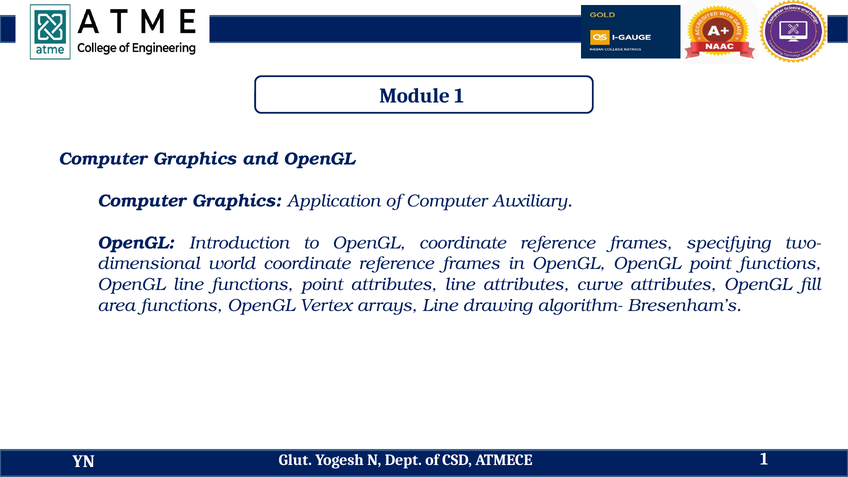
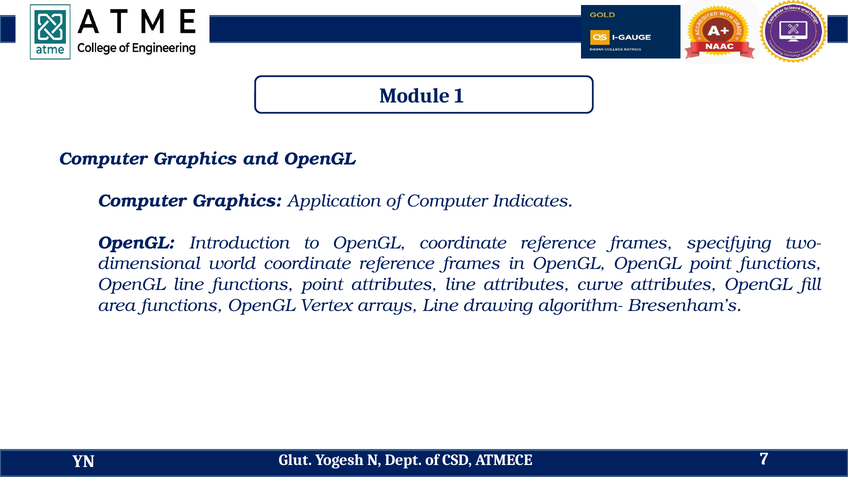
Auxiliary: Auxiliary -> Indicates
YN 1: 1 -> 7
